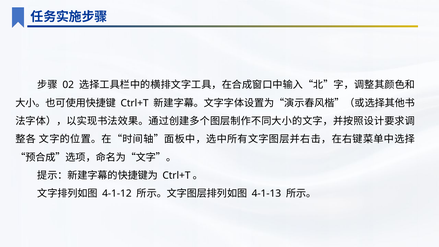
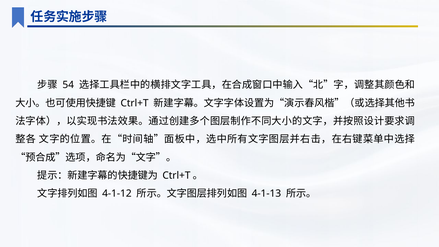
02: 02 -> 54
